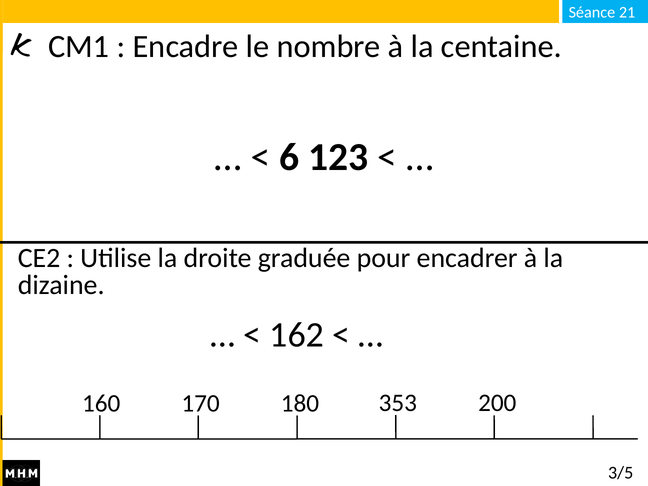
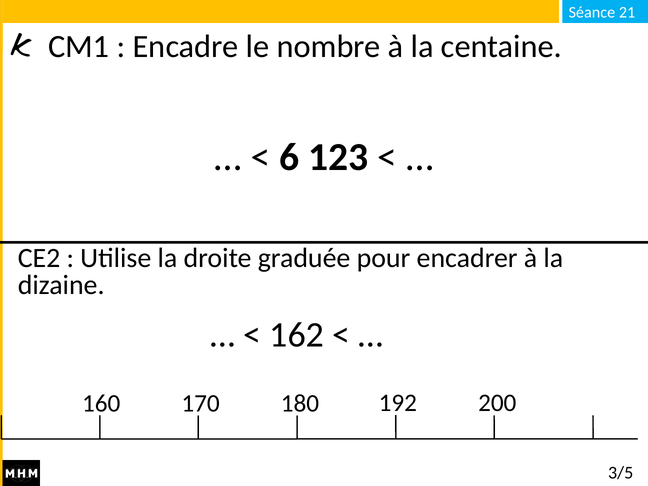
353: 353 -> 192
